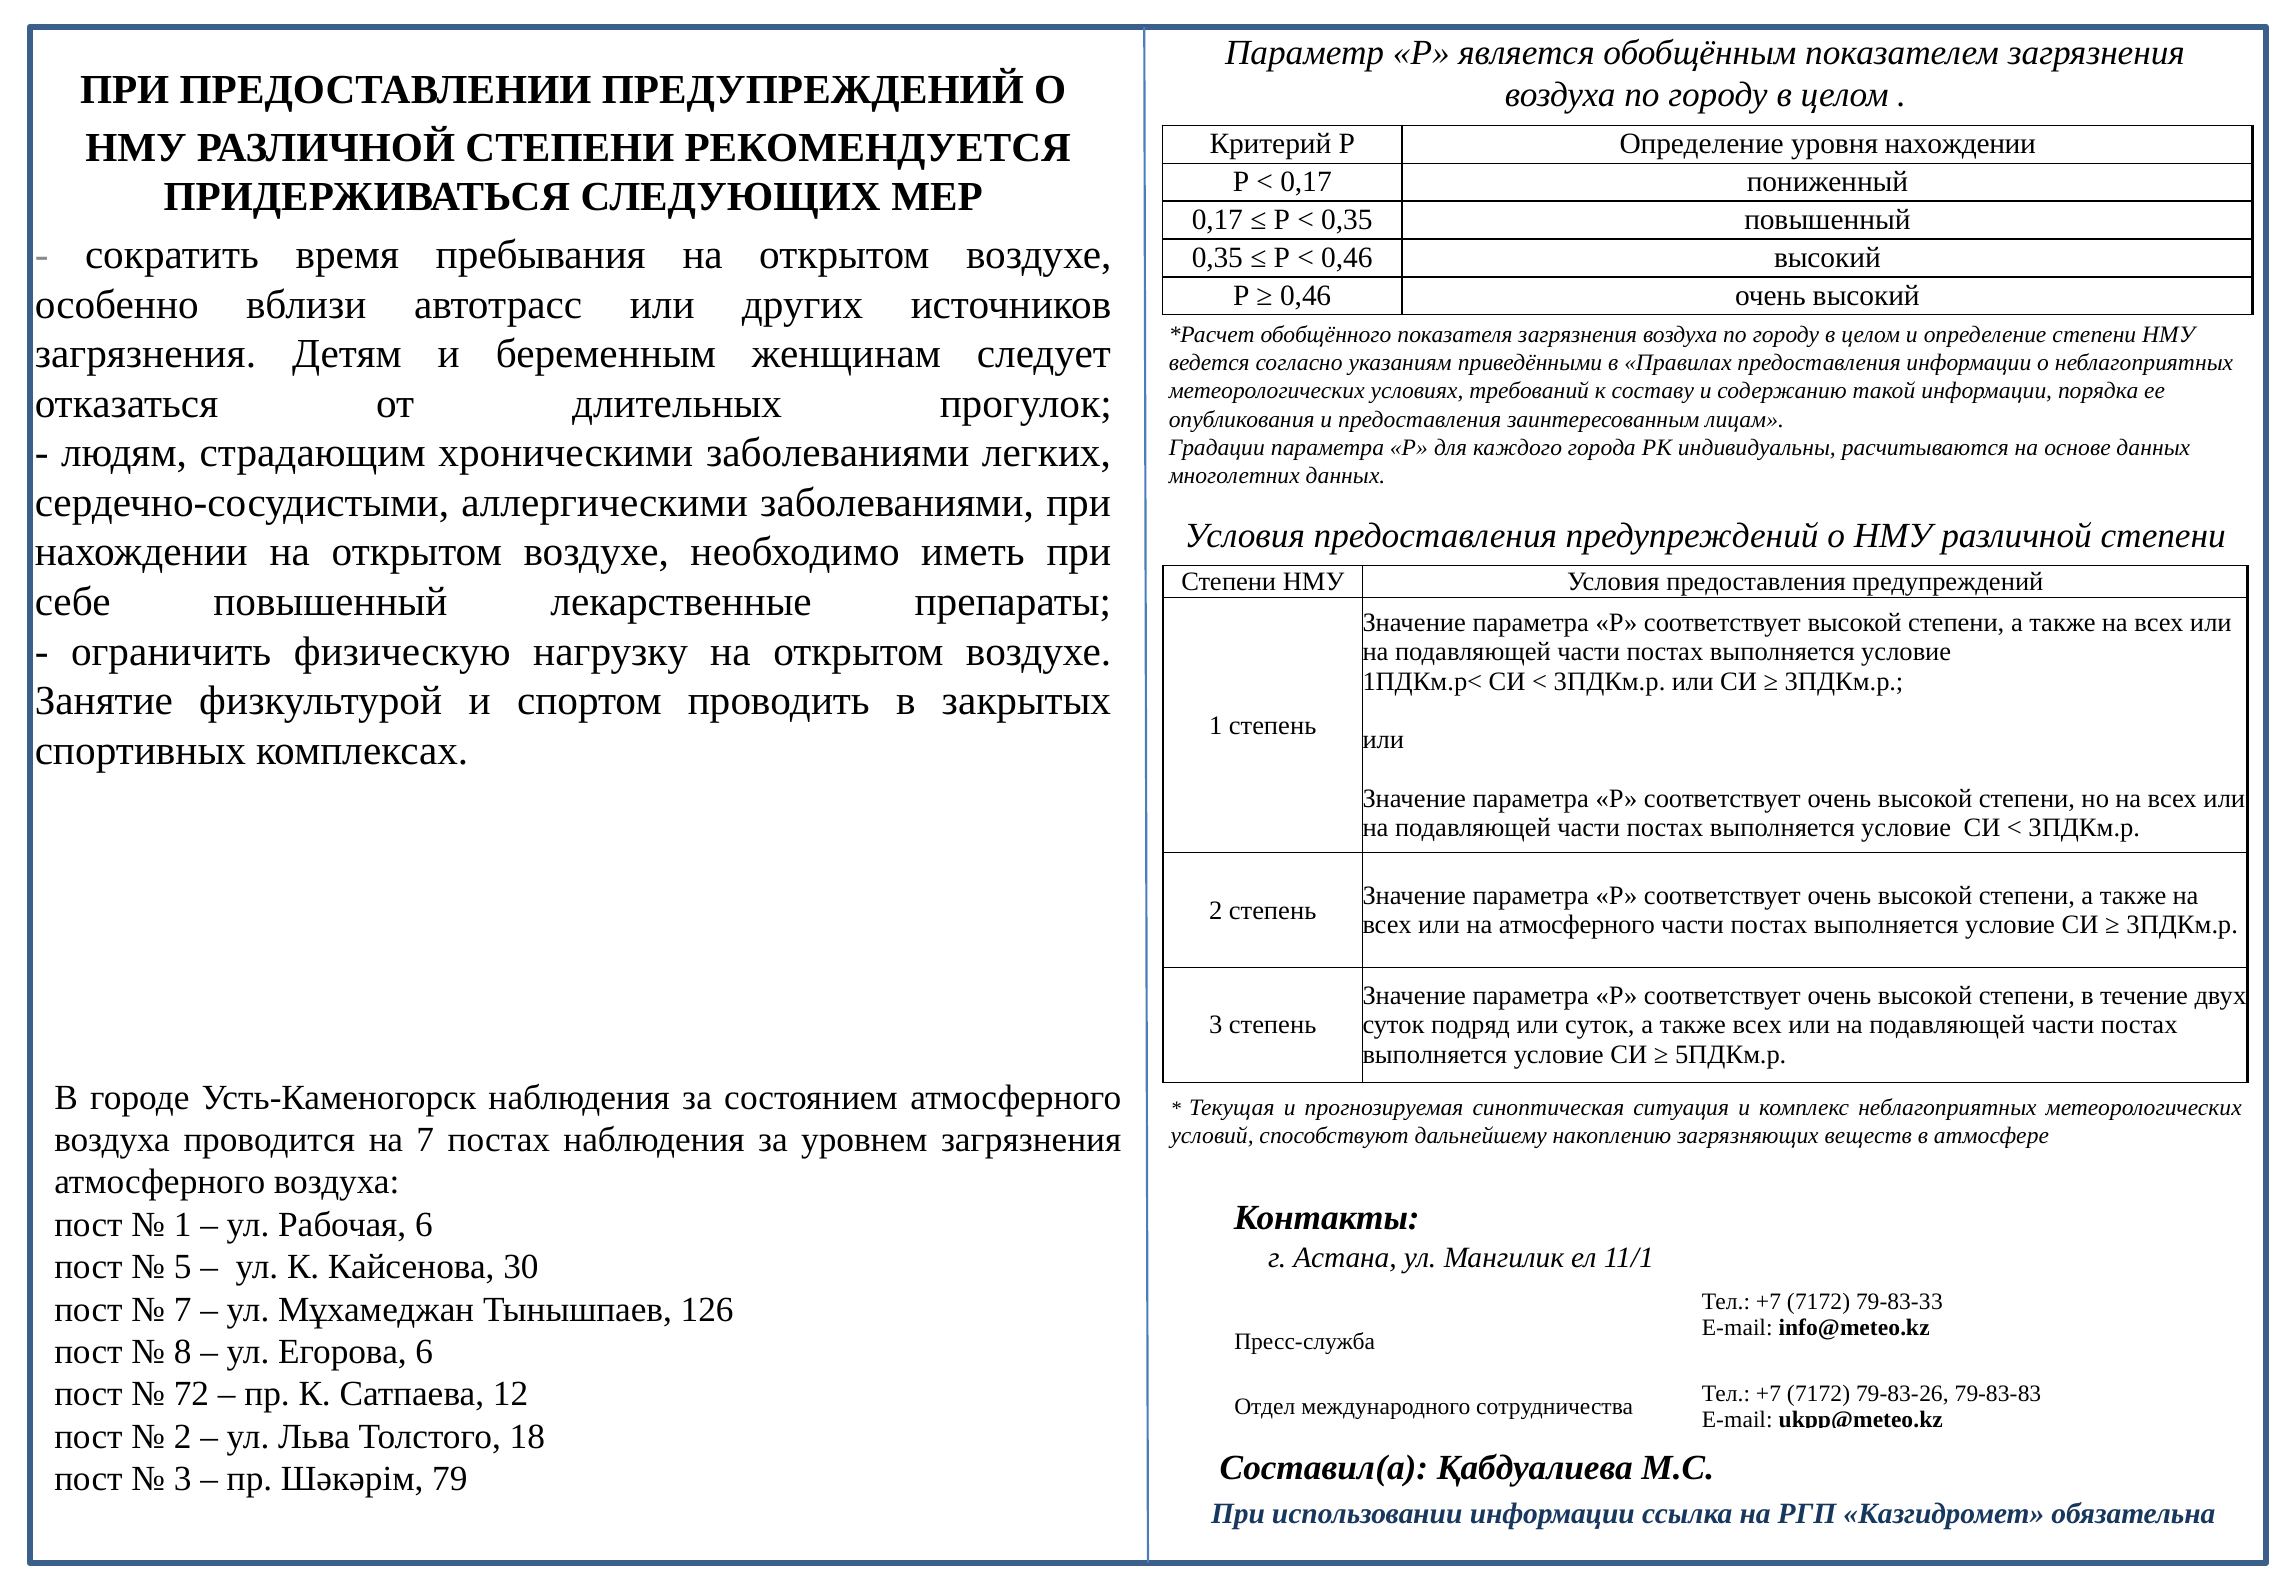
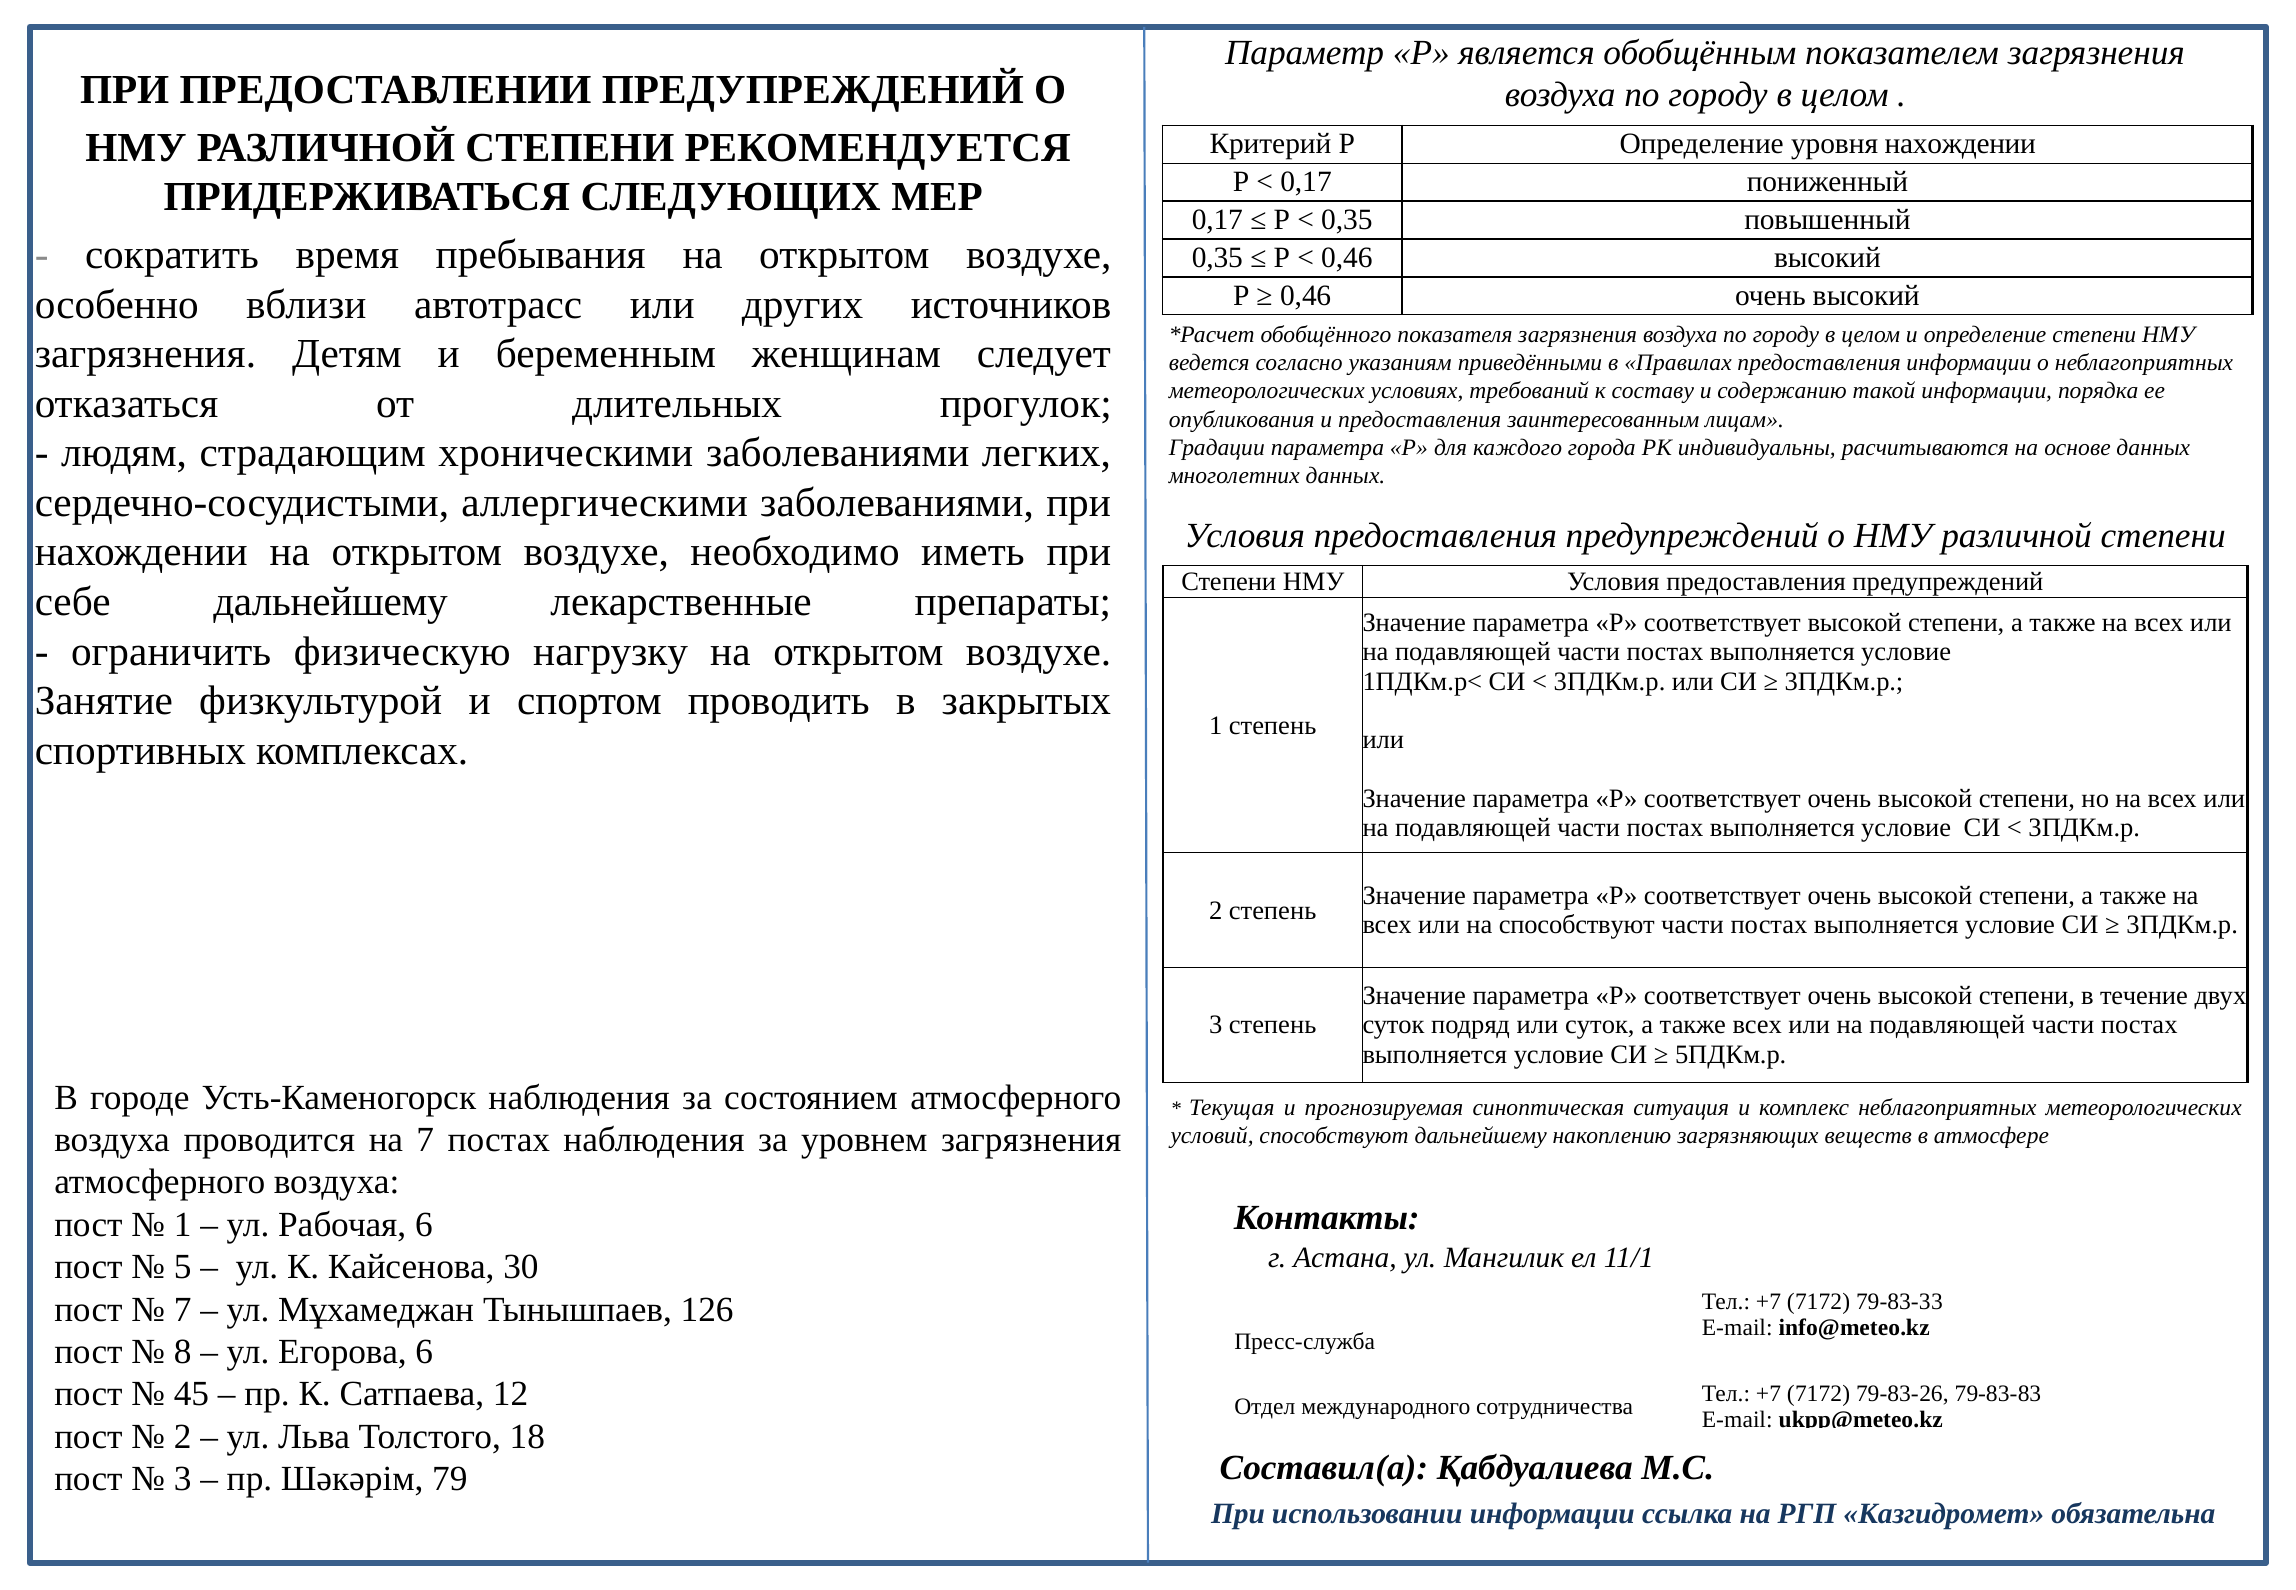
себе повышенный: повышенный -> дальнейшему
на атмосферного: атмосферного -> способствуют
72: 72 -> 45
